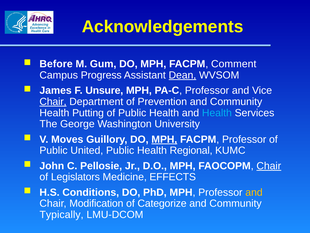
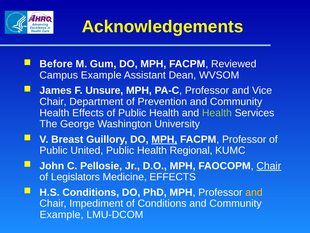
Comment: Comment -> Reviewed
Campus Progress: Progress -> Example
Dean underline: present -> none
Chair at (53, 101) underline: present -> none
Health Putting: Putting -> Effects
Health at (217, 113) colour: light blue -> light green
Moves: Moves -> Breast
Modification: Modification -> Impediment
of Categorize: Categorize -> Conditions
Typically at (62, 214): Typically -> Example
